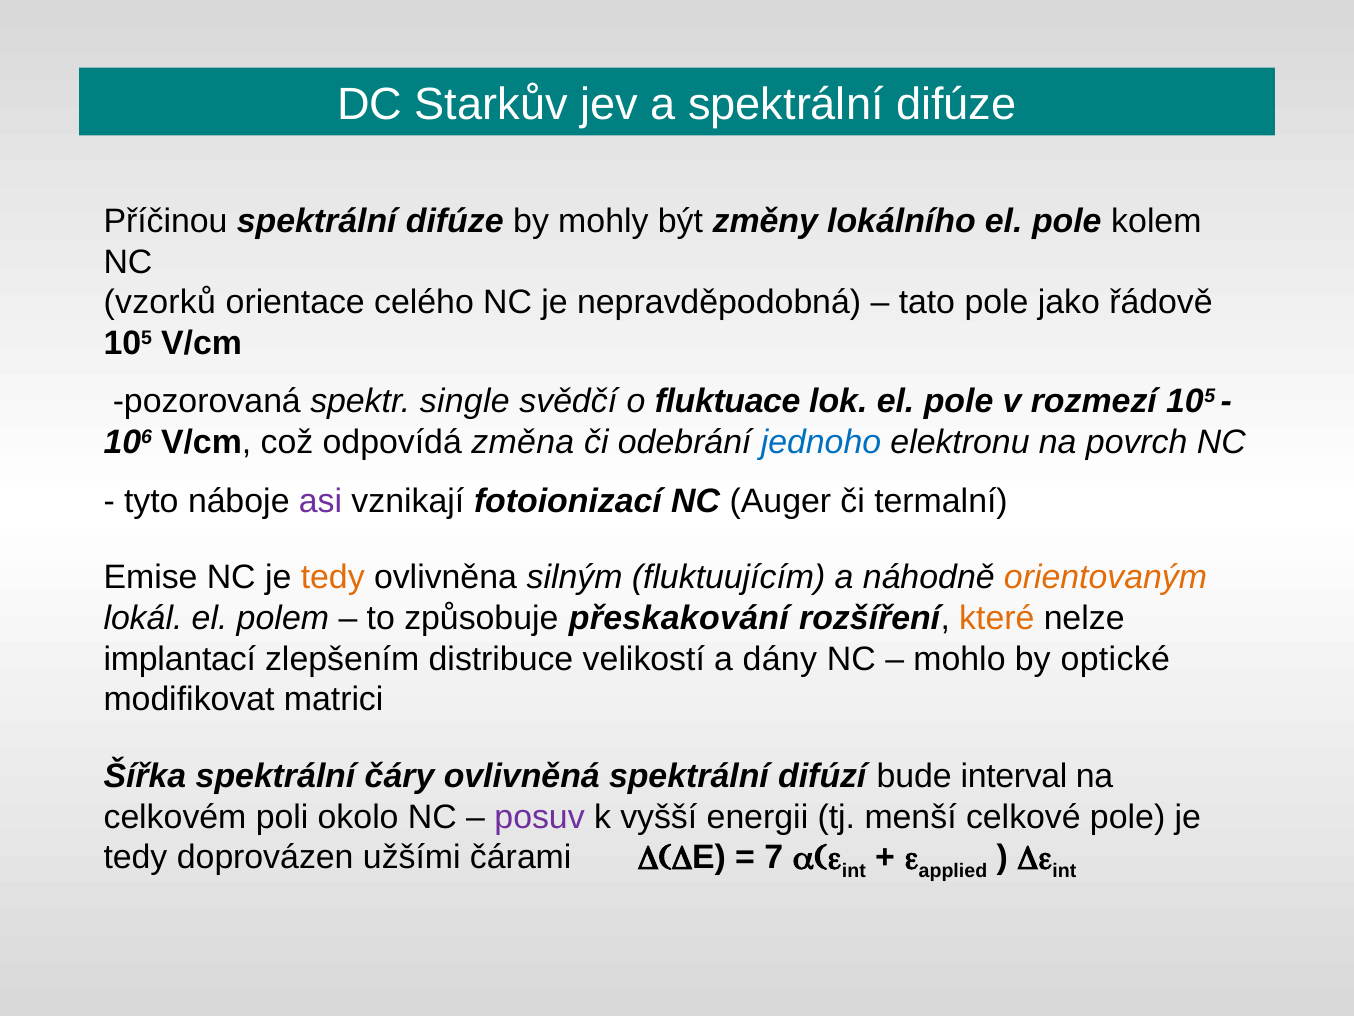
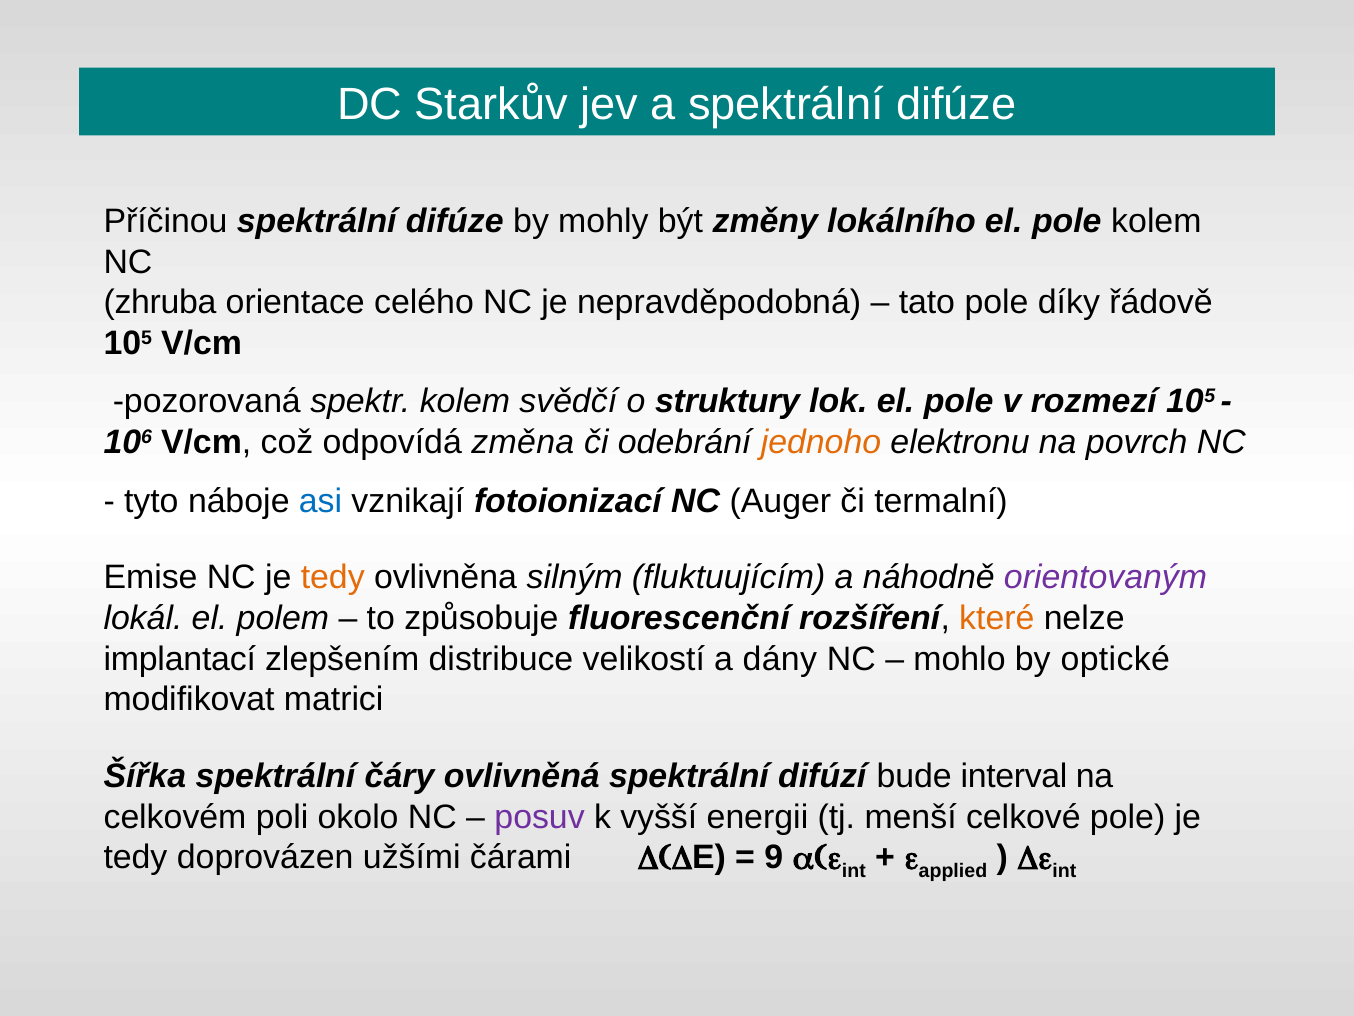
vzorků: vzorků -> zhruba
jako: jako -> díky
spektr single: single -> kolem
fluktuace: fluktuace -> struktury
jednoho colour: blue -> orange
asi colour: purple -> blue
orientovaným colour: orange -> purple
přeskakování: přeskakování -> fluorescenční
7: 7 -> 9
